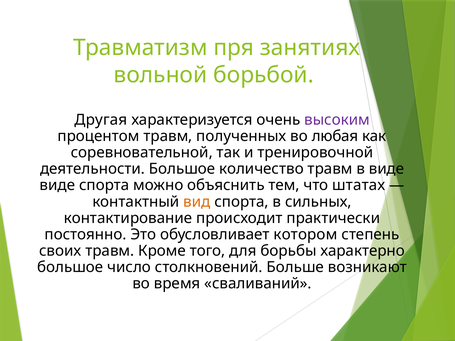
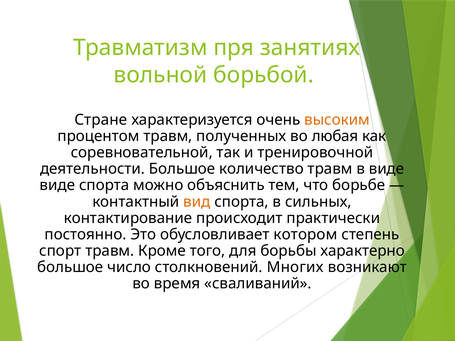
Другая: Другая -> Стране
высоким colour: purple -> orange
штатах: штатах -> борьбе
своих: своих -> спорт
Больше: Больше -> Многих
